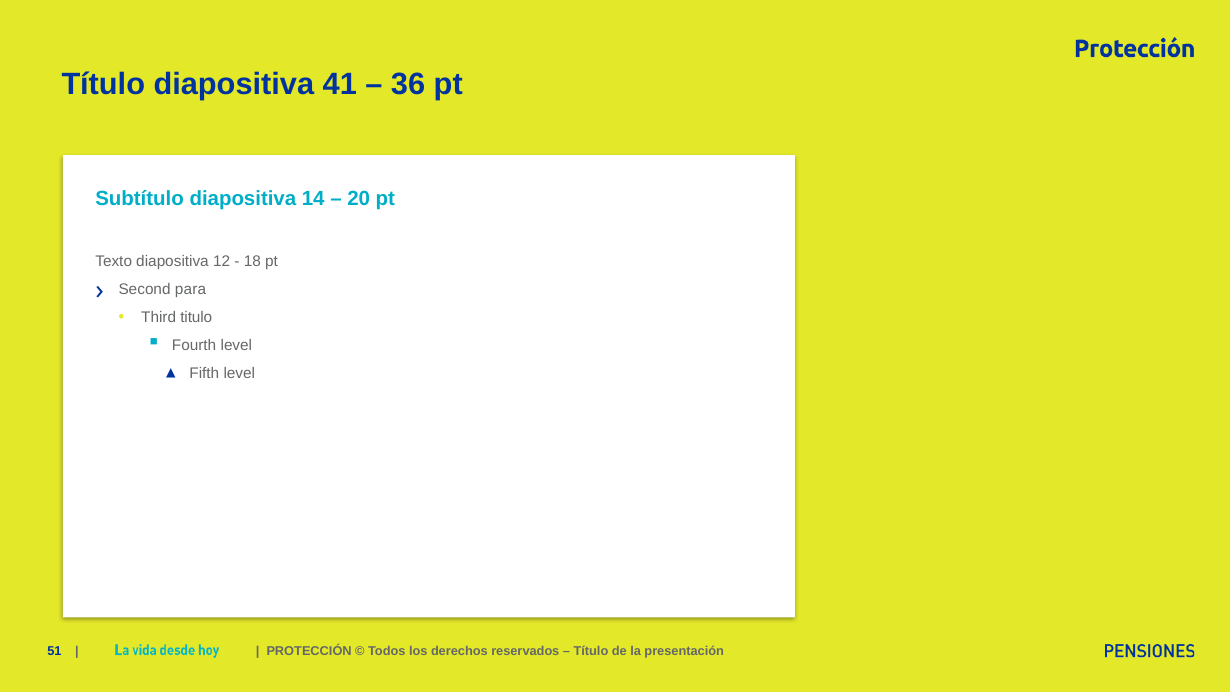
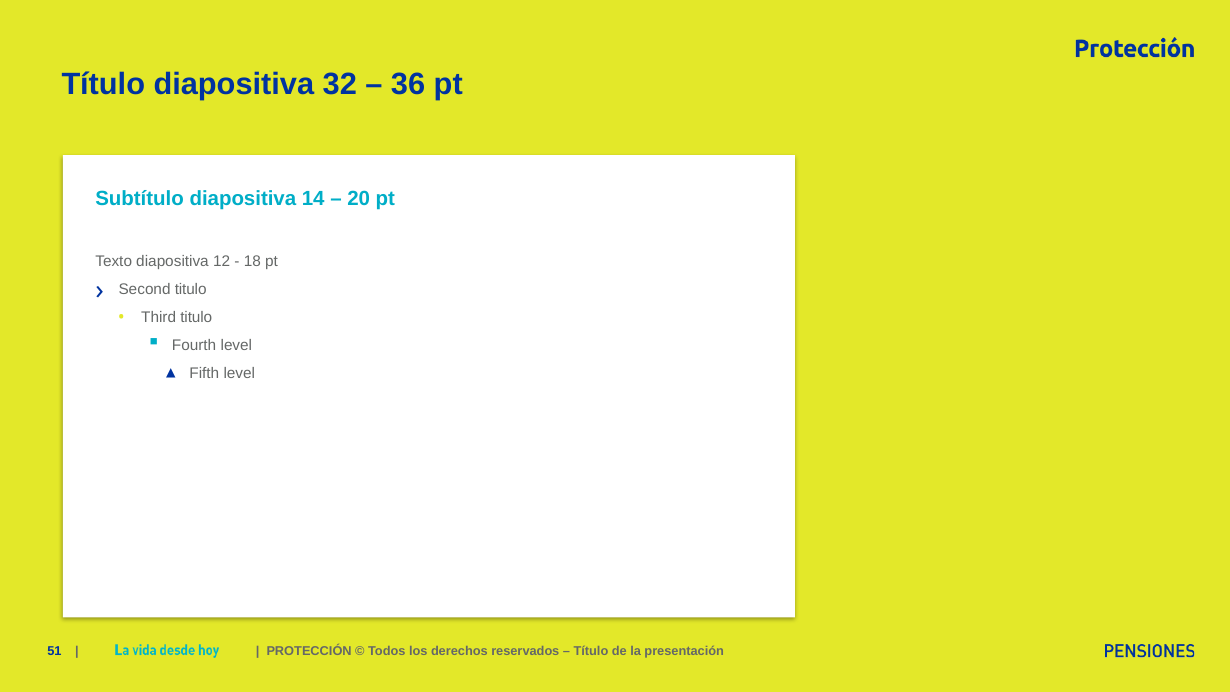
41: 41 -> 32
Second para: para -> titulo
